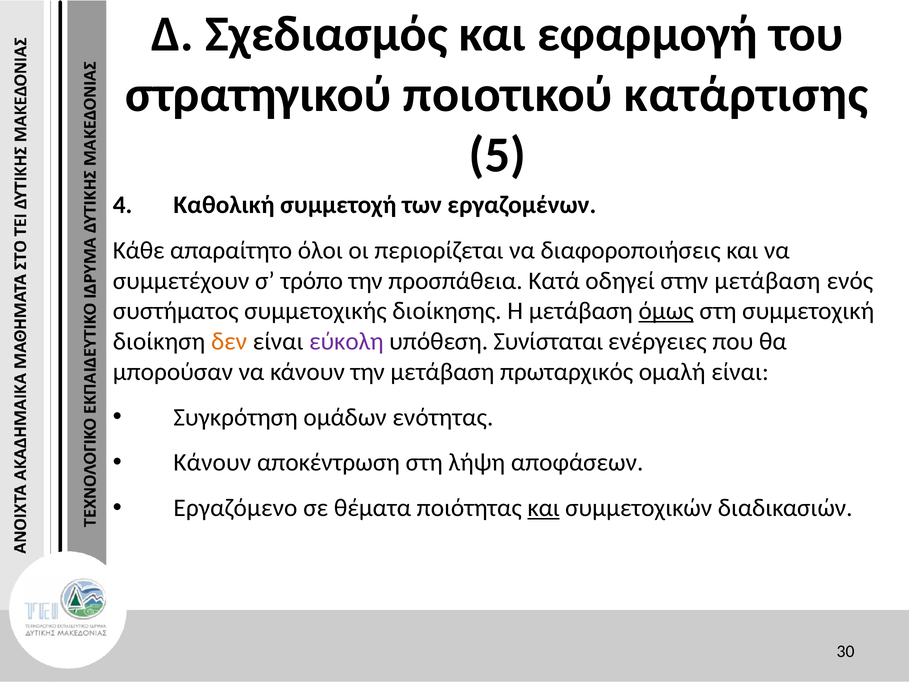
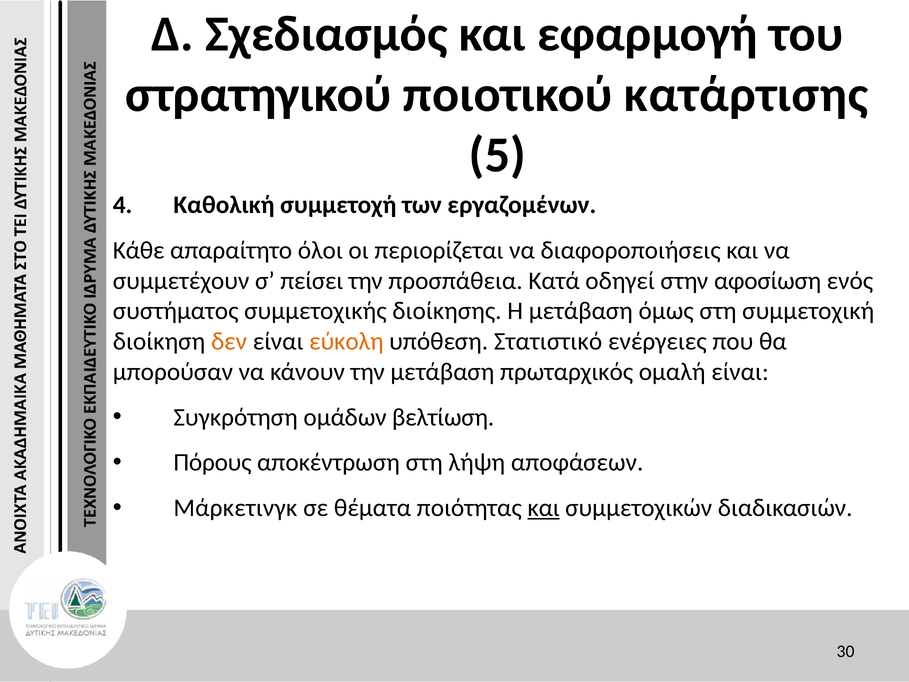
τρόπο: τρόπο -> πείσει
στην μετάβαση: μετάβαση -> αφοσίωση
όμως underline: present -> none
εύκολη colour: purple -> orange
Συνίσταται: Συνίσταται -> Στατιστικό
ενότητας: ενότητας -> βελτίωση
Κάνουν at (212, 462): Κάνουν -> Πόρους
Εργαζόμενο: Εργαζόμενο -> Μάρκετινγκ
